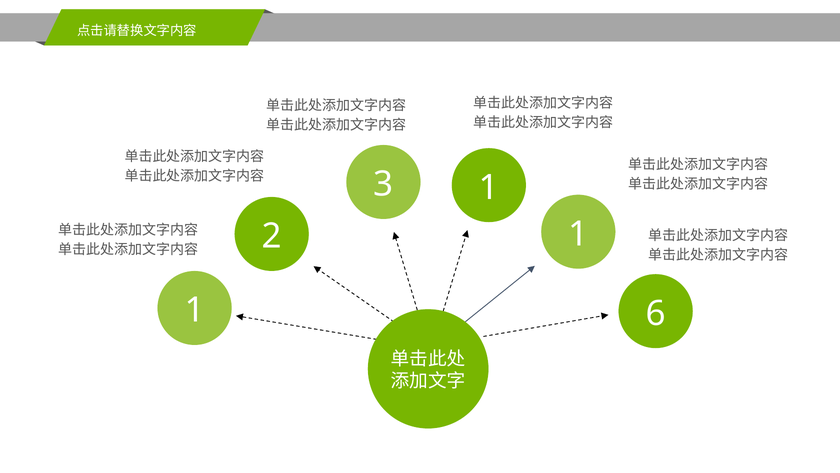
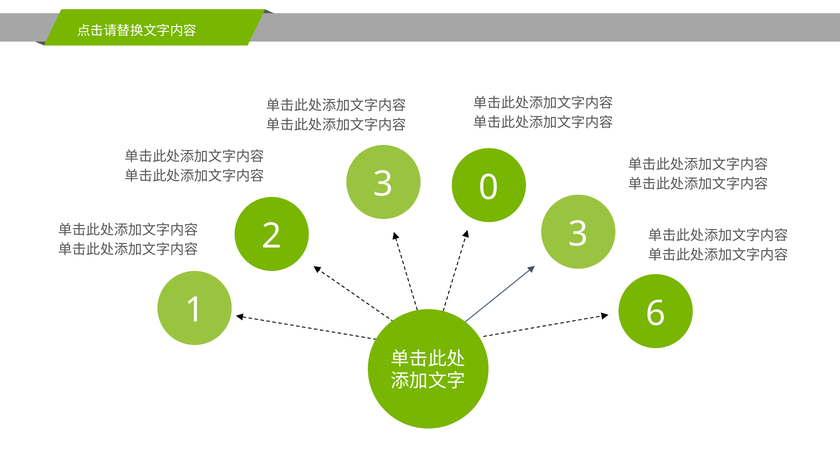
3 1: 1 -> 0
2 1: 1 -> 3
